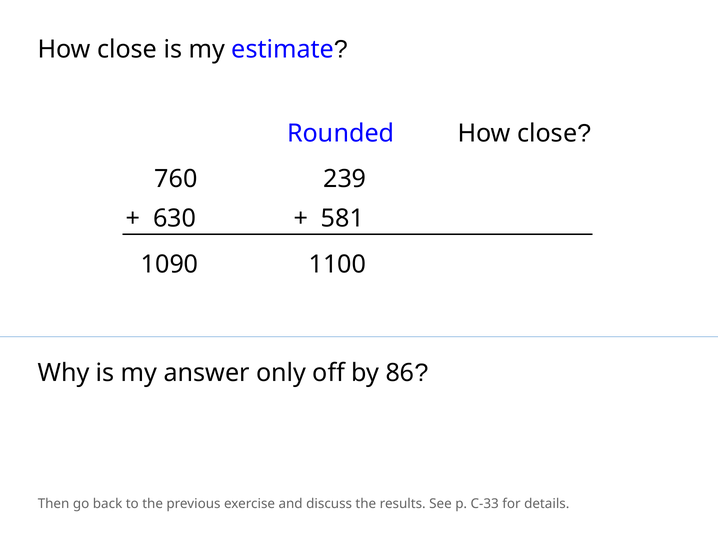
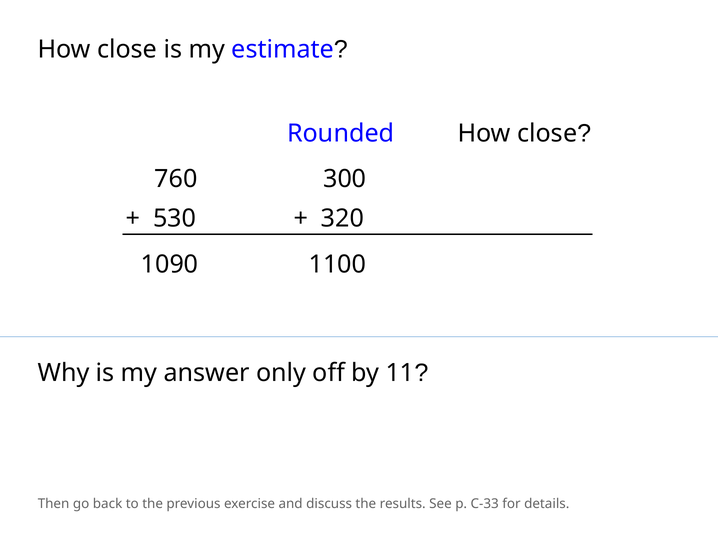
239: 239 -> 300
630: 630 -> 530
581: 581 -> 320
86: 86 -> 11
